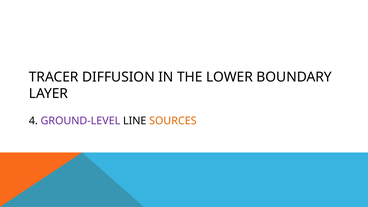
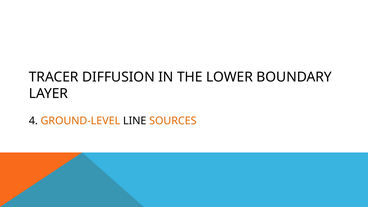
GROUND-LEVEL colour: purple -> orange
